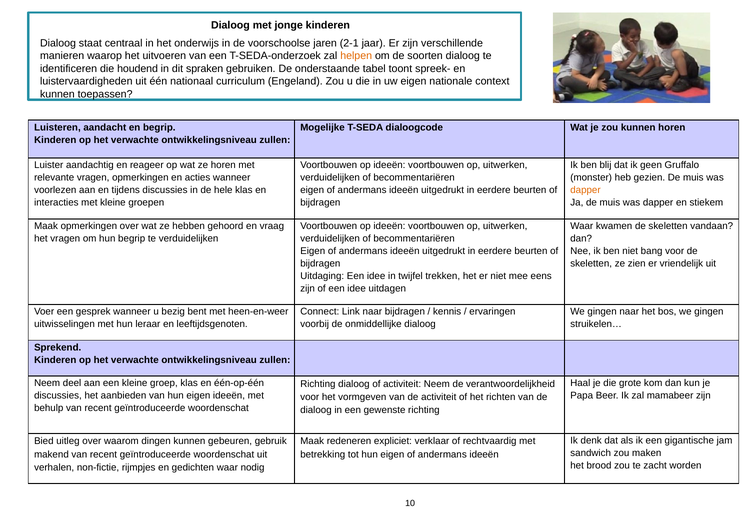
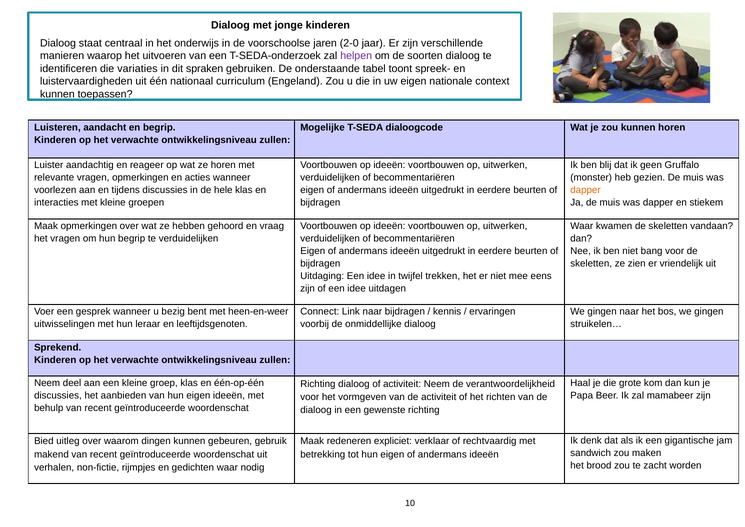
2-1: 2-1 -> 2-0
helpen colour: orange -> purple
houdend: houdend -> variaties
